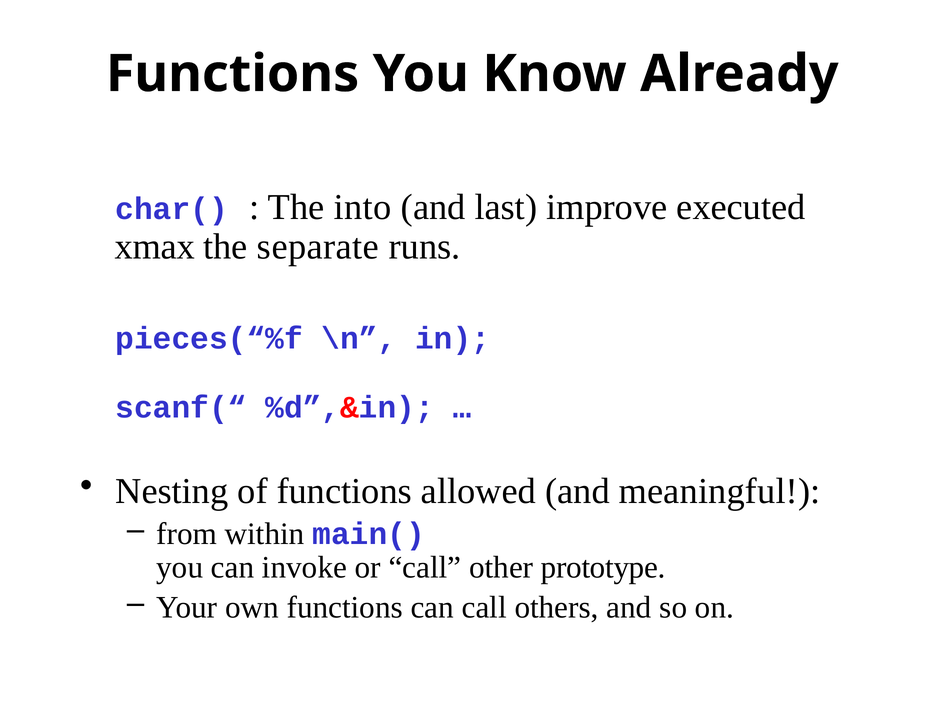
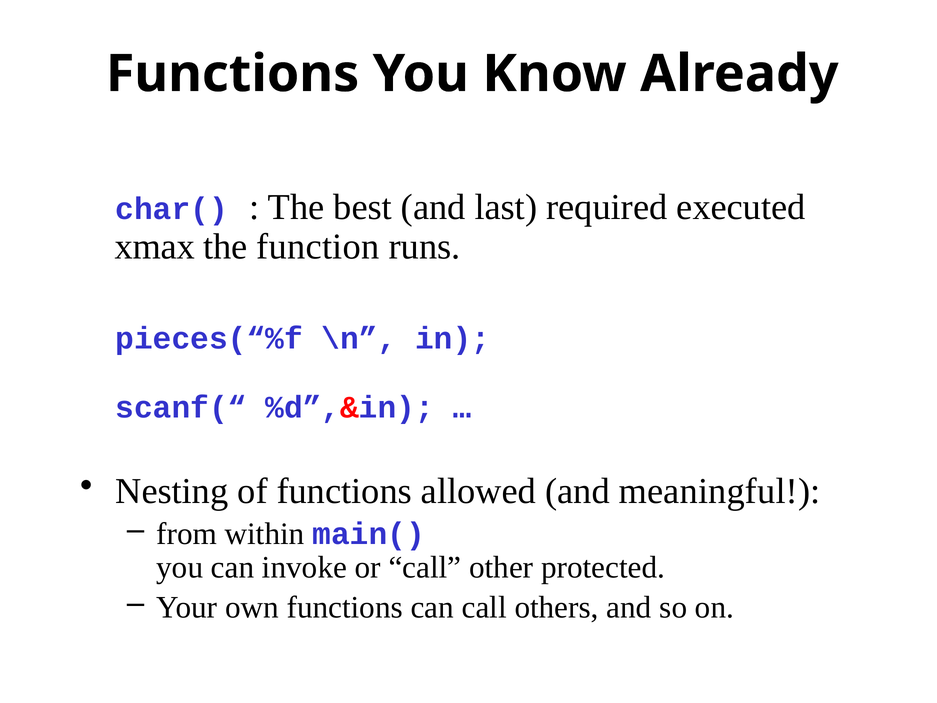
into: into -> best
improve: improve -> required
separate: separate -> function
prototype: prototype -> protected
